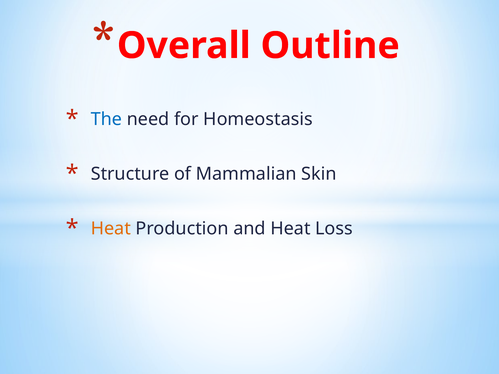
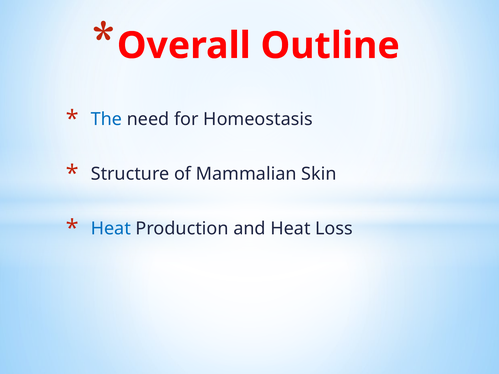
Heat at (111, 229) colour: orange -> blue
